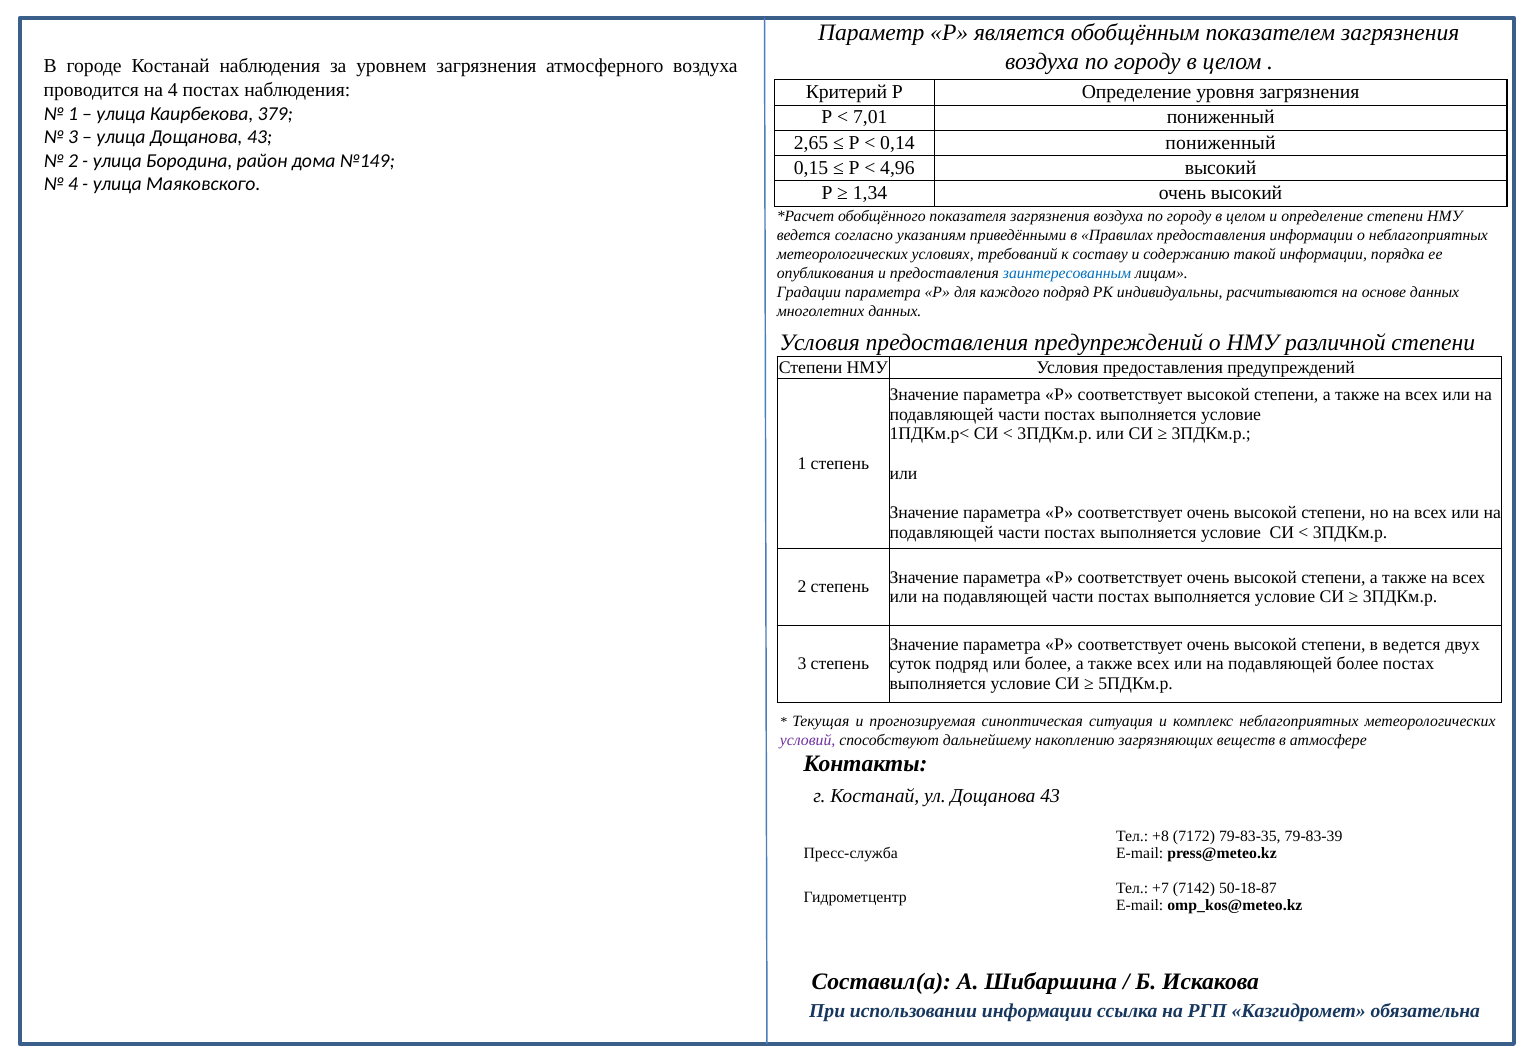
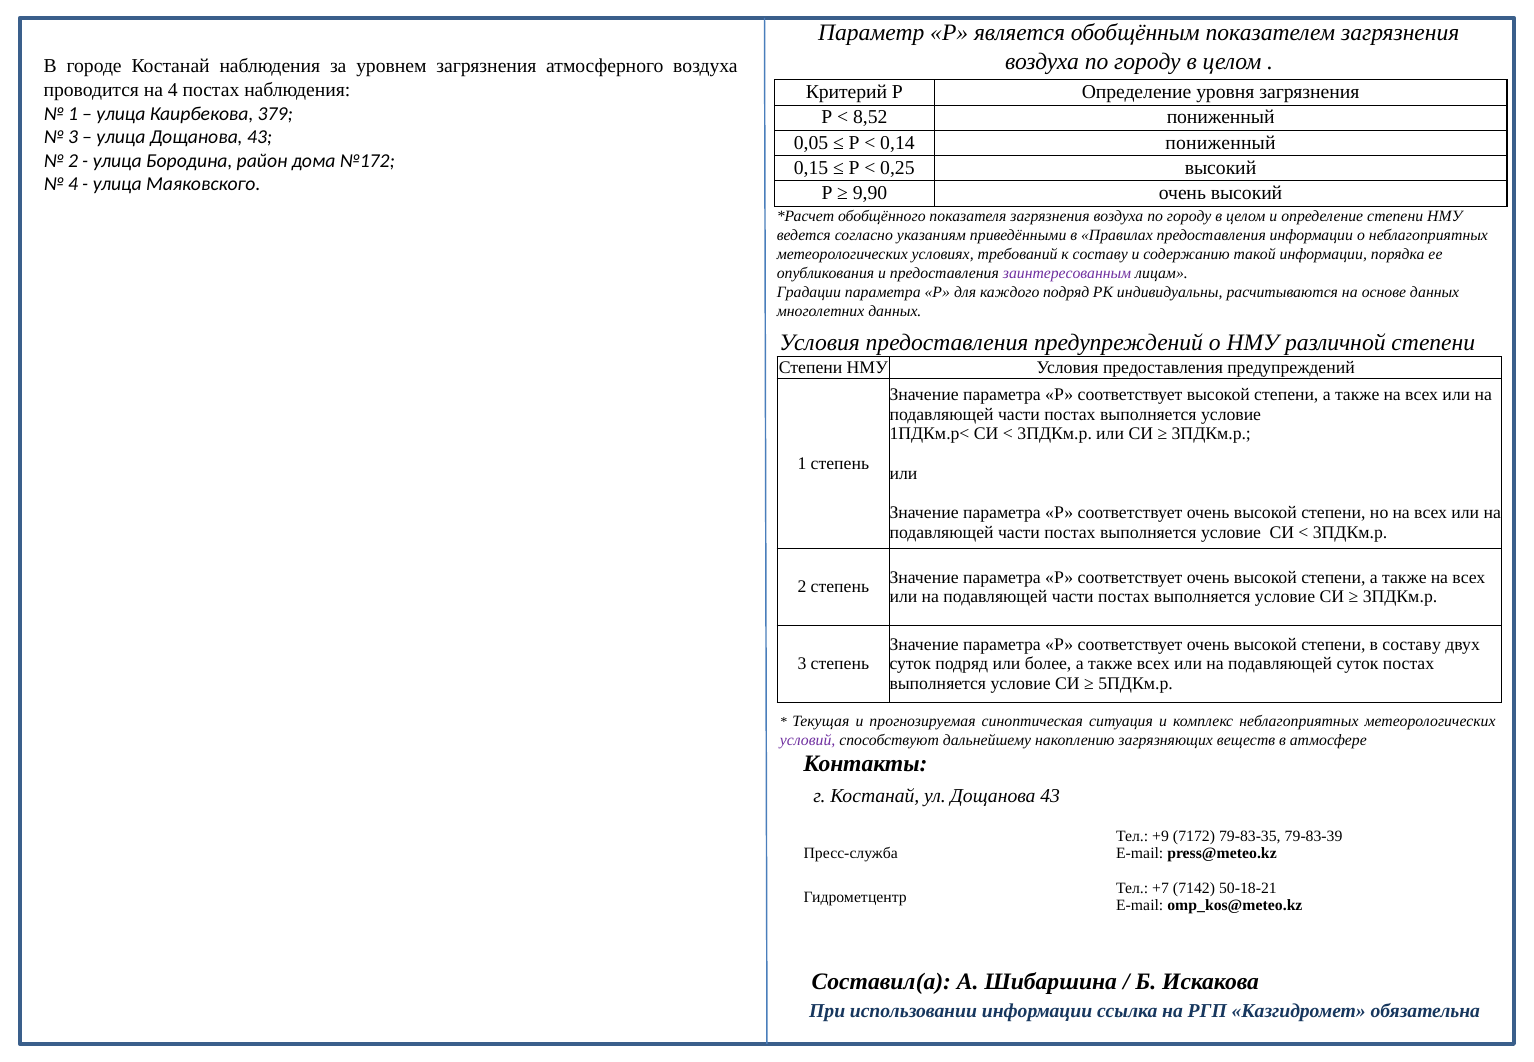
7,01: 7,01 -> 8,52
2,65: 2,65 -> 0,05
№149: №149 -> №172
4,96: 4,96 -> 0,25
1,34: 1,34 -> 9,90
заинтересованным colour: blue -> purple
в ведется: ведется -> составу
подавляющей более: более -> суток
+8: +8 -> +9
50-18-87: 50-18-87 -> 50-18-21
